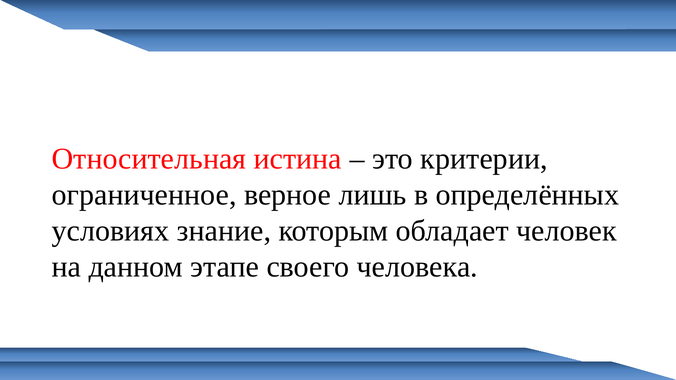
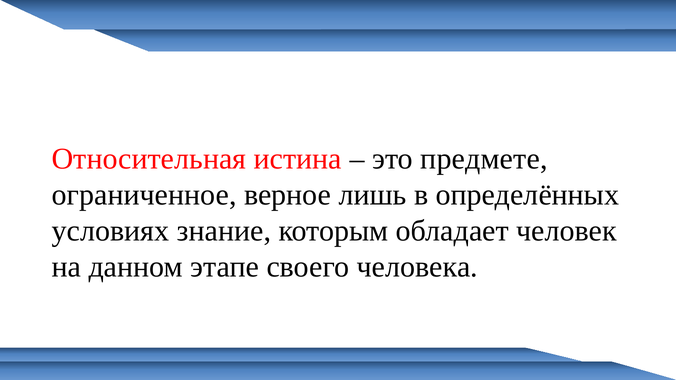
критерии: критерии -> предмете
